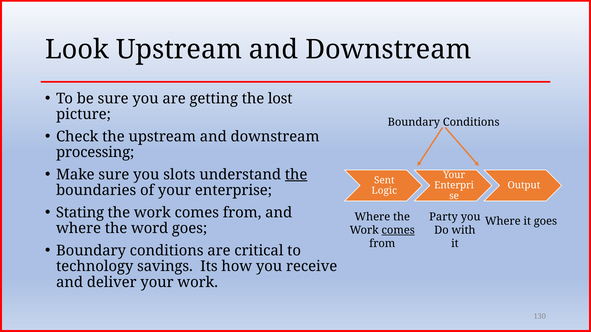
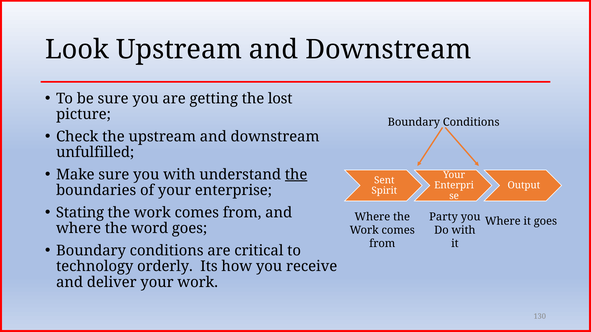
processing: processing -> unfulfilled
you slots: slots -> with
Logic: Logic -> Spirit
comes at (398, 230) underline: present -> none
savings: savings -> orderly
